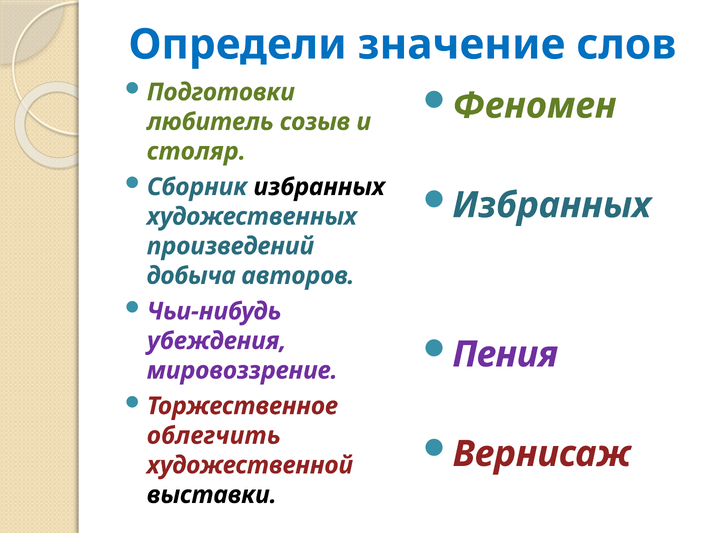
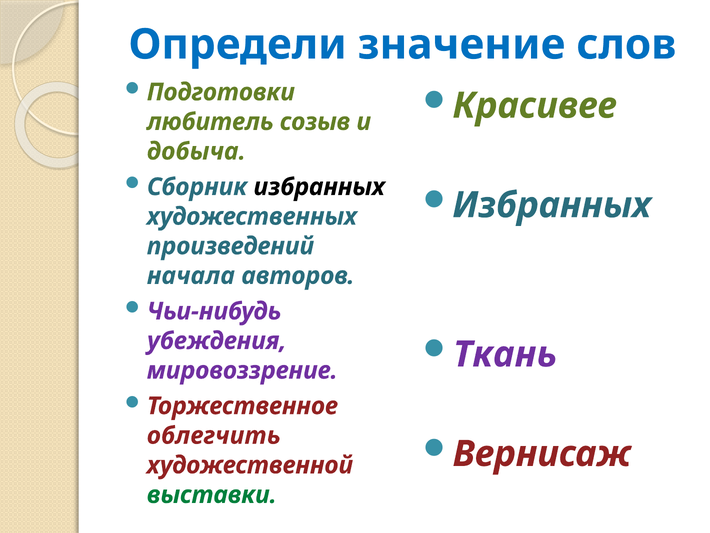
Феномен: Феномен -> Красивее
столяр: столяр -> добыча
добыча: добыча -> начала
Пения: Пения -> Ткань
выставки colour: black -> green
